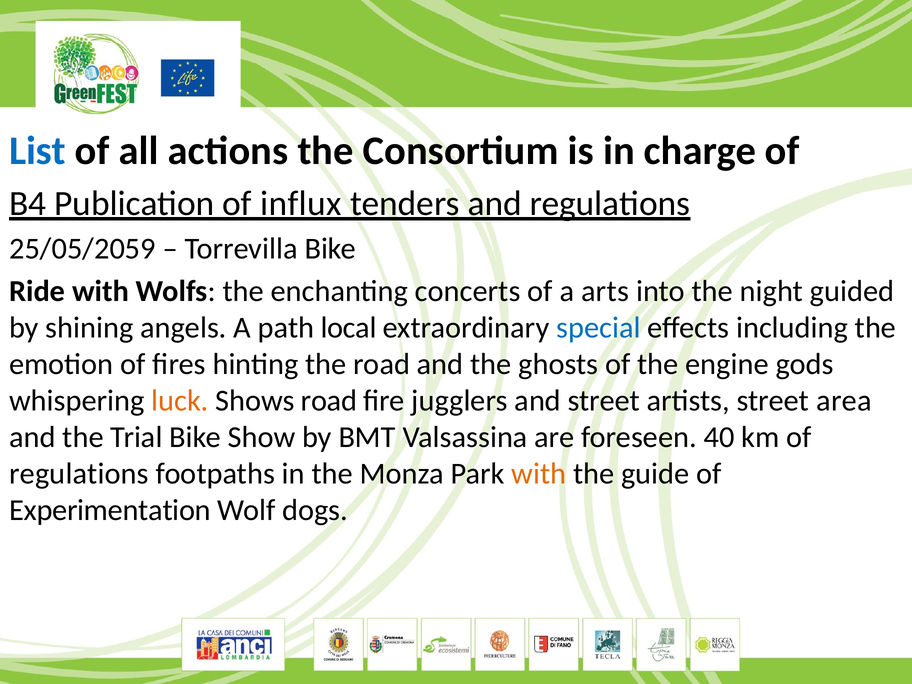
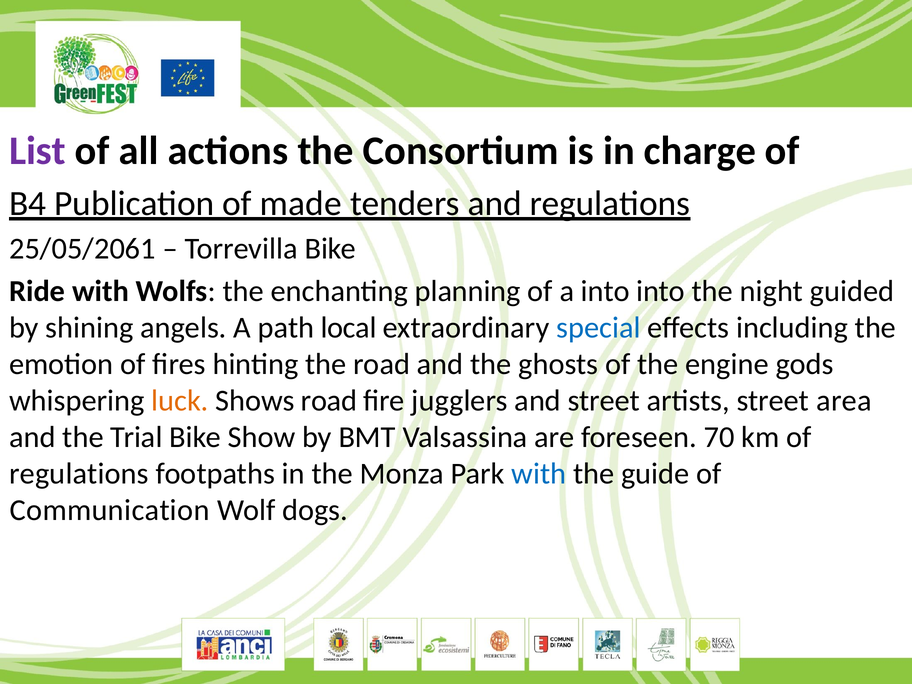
List colour: blue -> purple
influx: influx -> made
25/05/2059: 25/05/2059 -> 25/05/2061
concerts: concerts -> planning
a arts: arts -> into
40: 40 -> 70
with at (539, 474) colour: orange -> blue
Experimentation: Experimentation -> Communication
